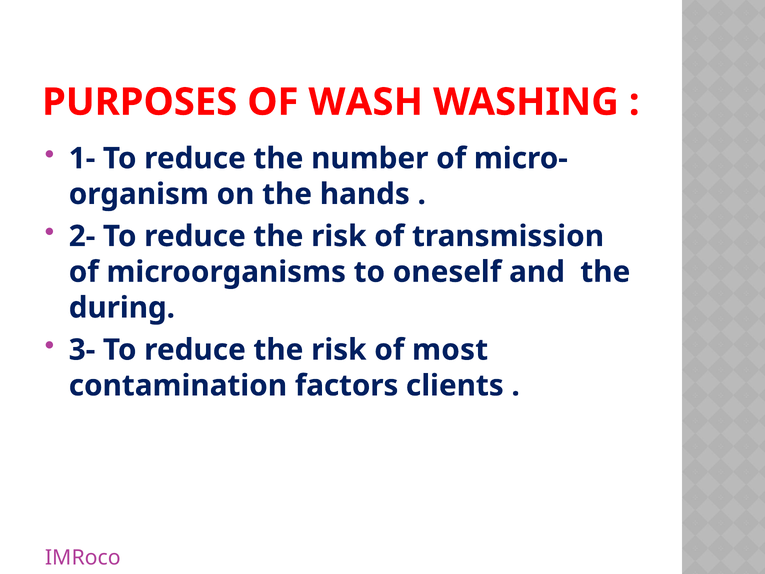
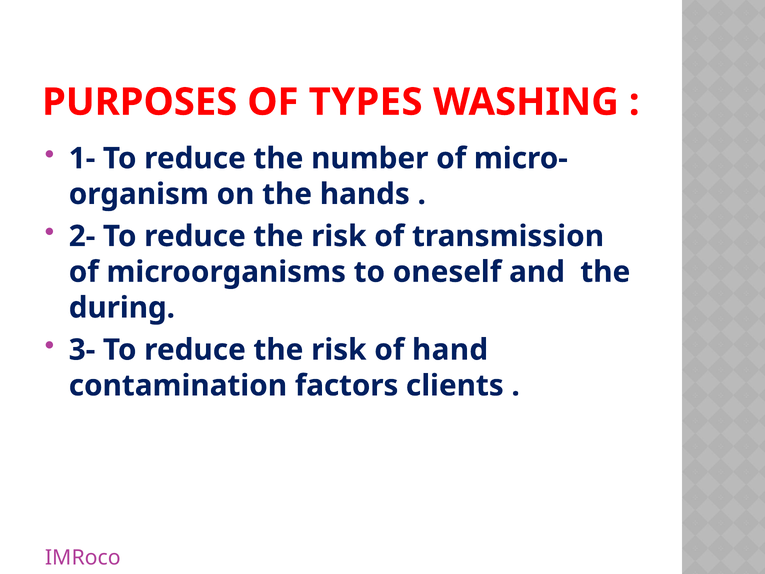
WASH: WASH -> TYPES
most: most -> hand
